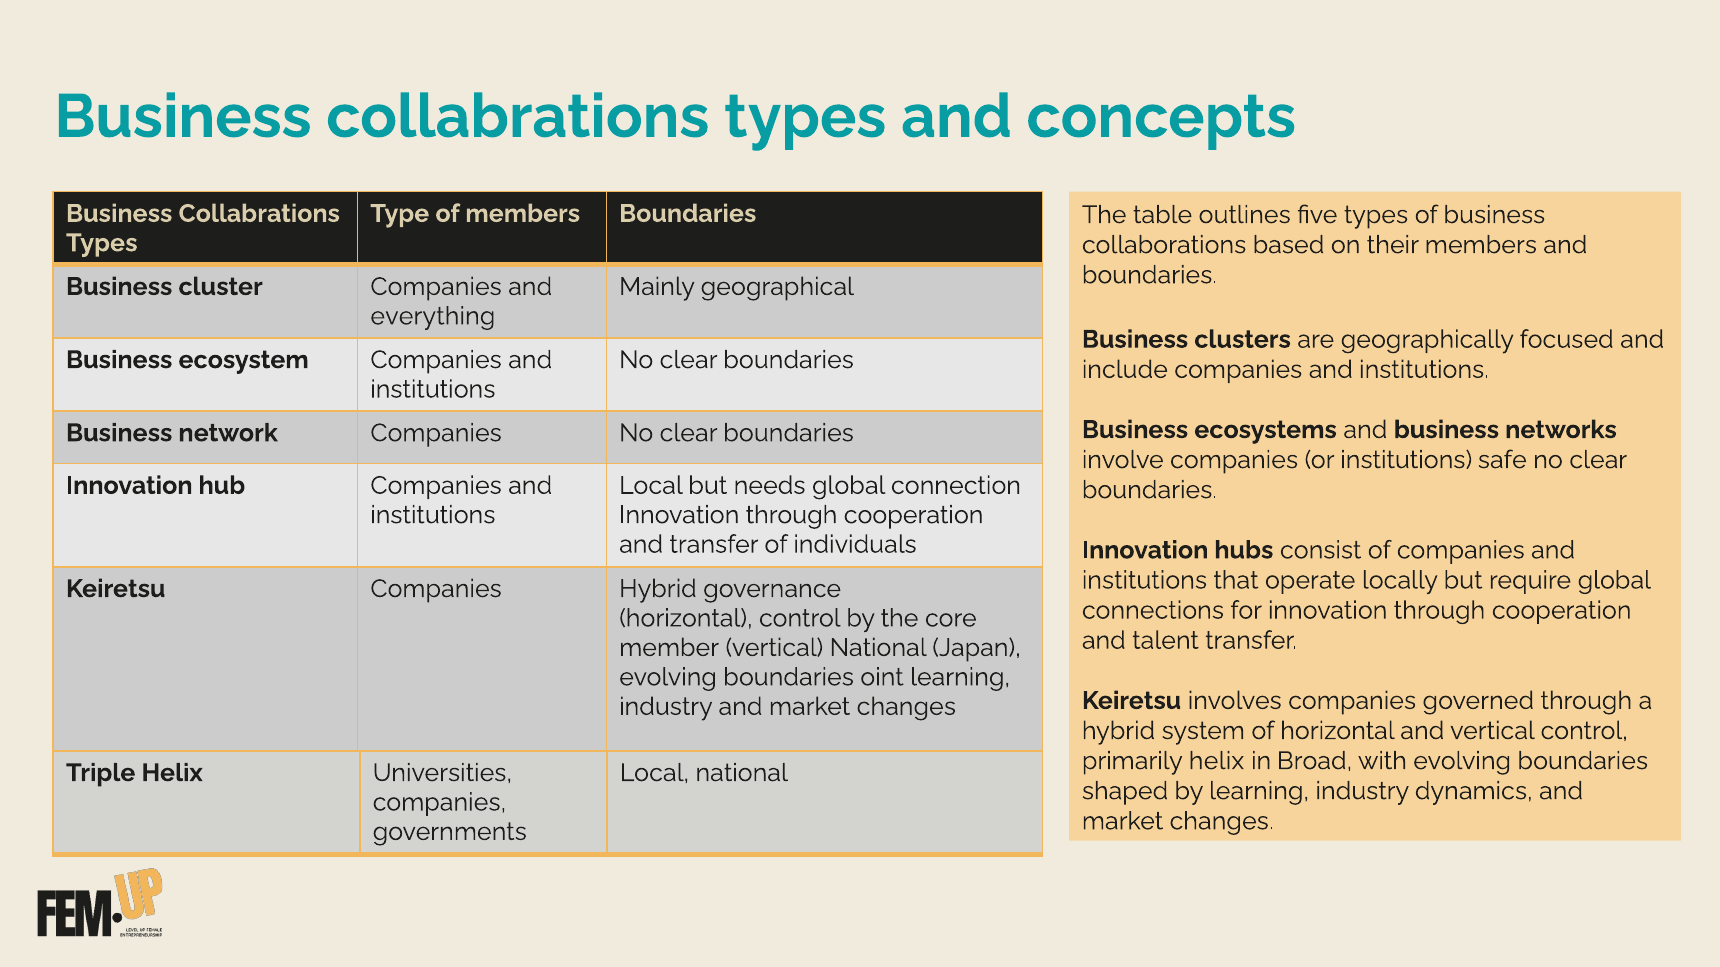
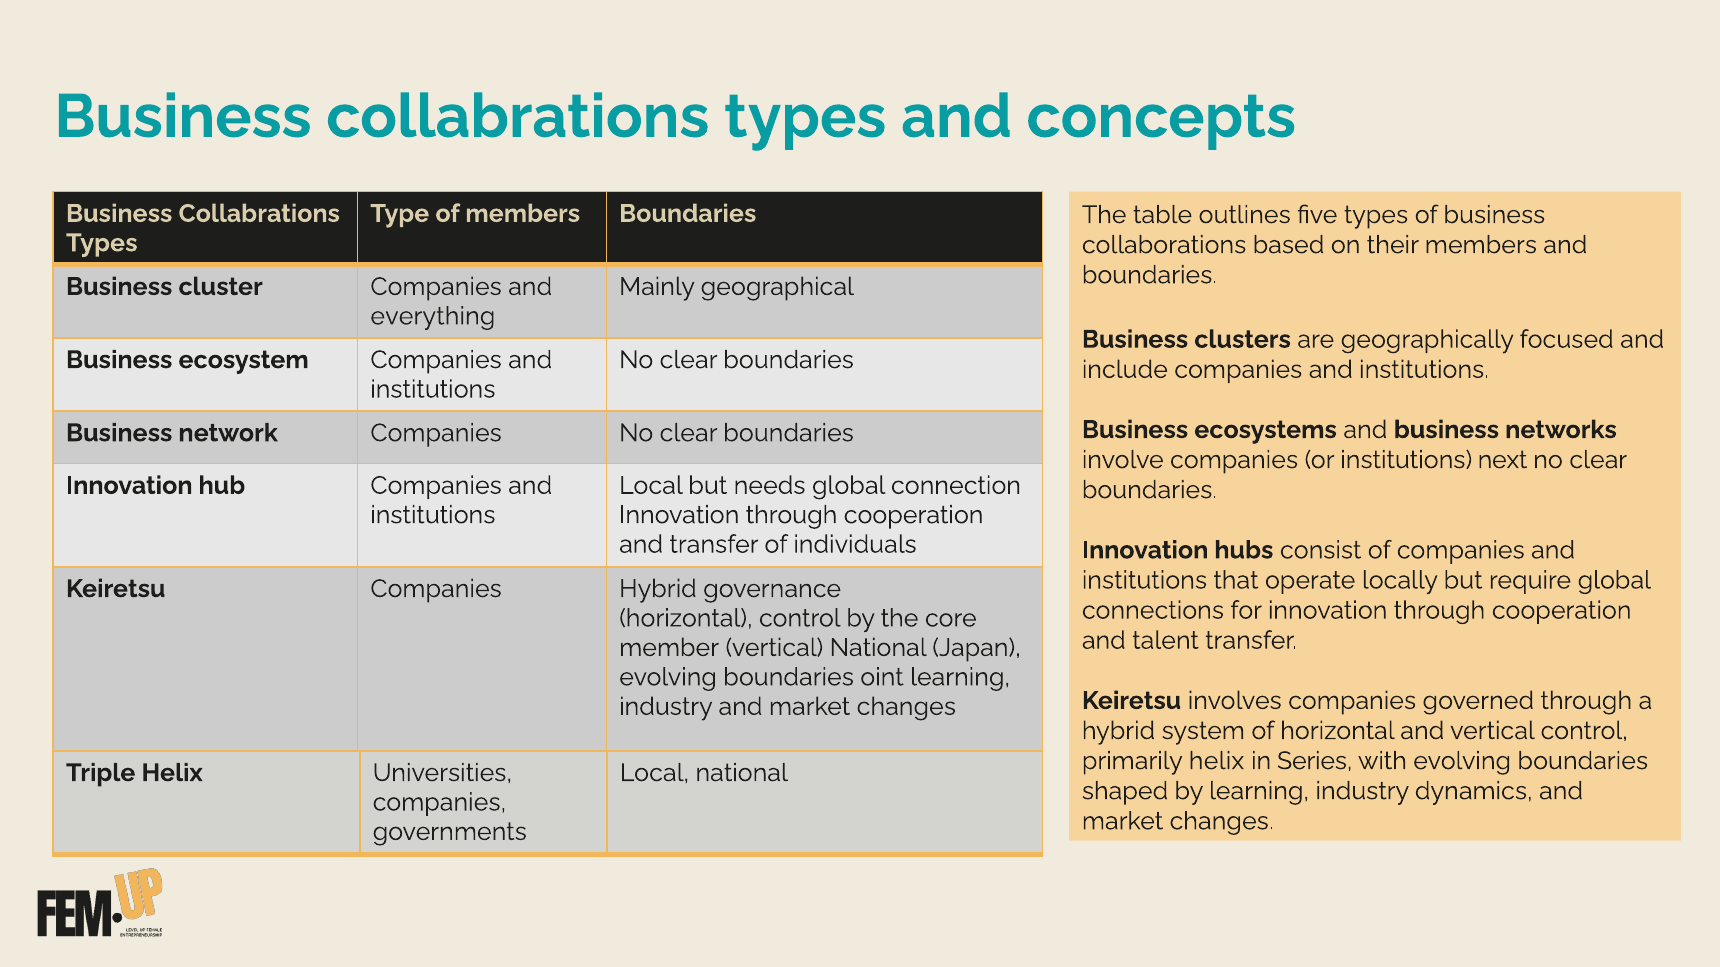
safe: safe -> next
Broad: Broad -> Series
